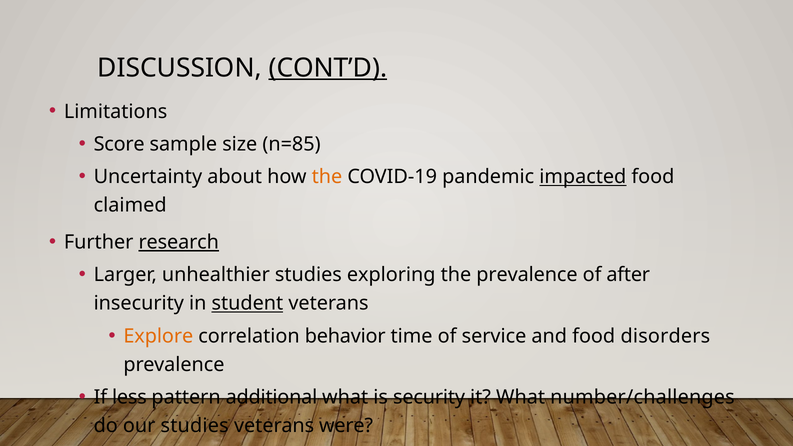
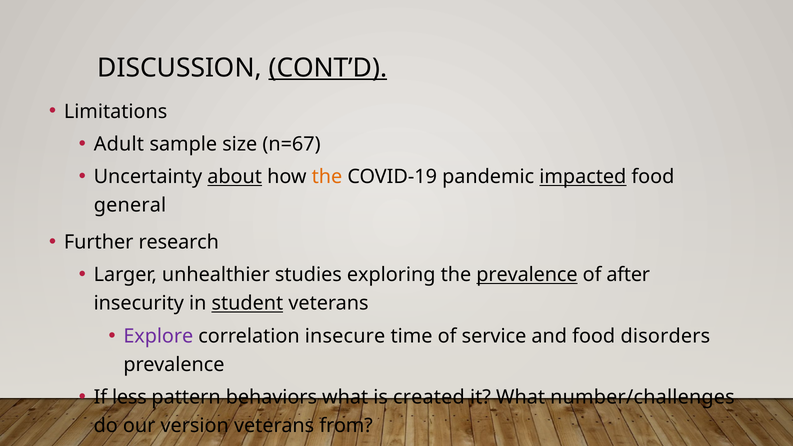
Score: Score -> Adult
n=85: n=85 -> n=67
about underline: none -> present
claimed: claimed -> general
research underline: present -> none
prevalence at (527, 275) underline: none -> present
Explore colour: orange -> purple
behavior: behavior -> insecure
additional: additional -> behaviors
security: security -> created
our studies: studies -> version
were: were -> from
